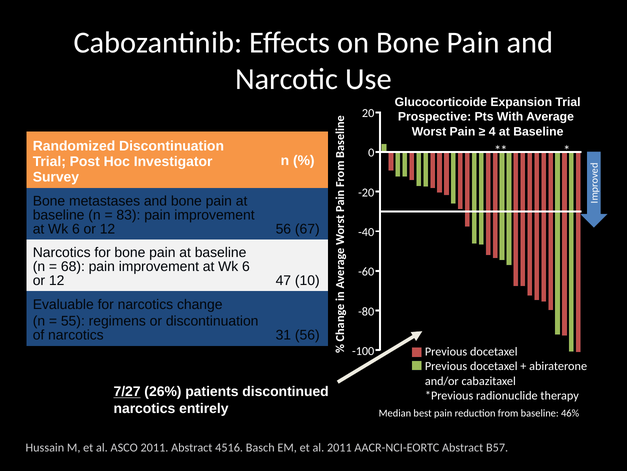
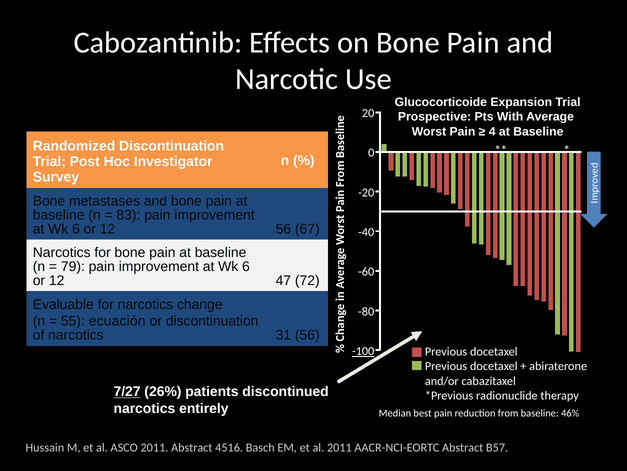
68: 68 -> 79
10: 10 -> 72
regimens: regimens -> ecuación
-100 underline: none -> present
